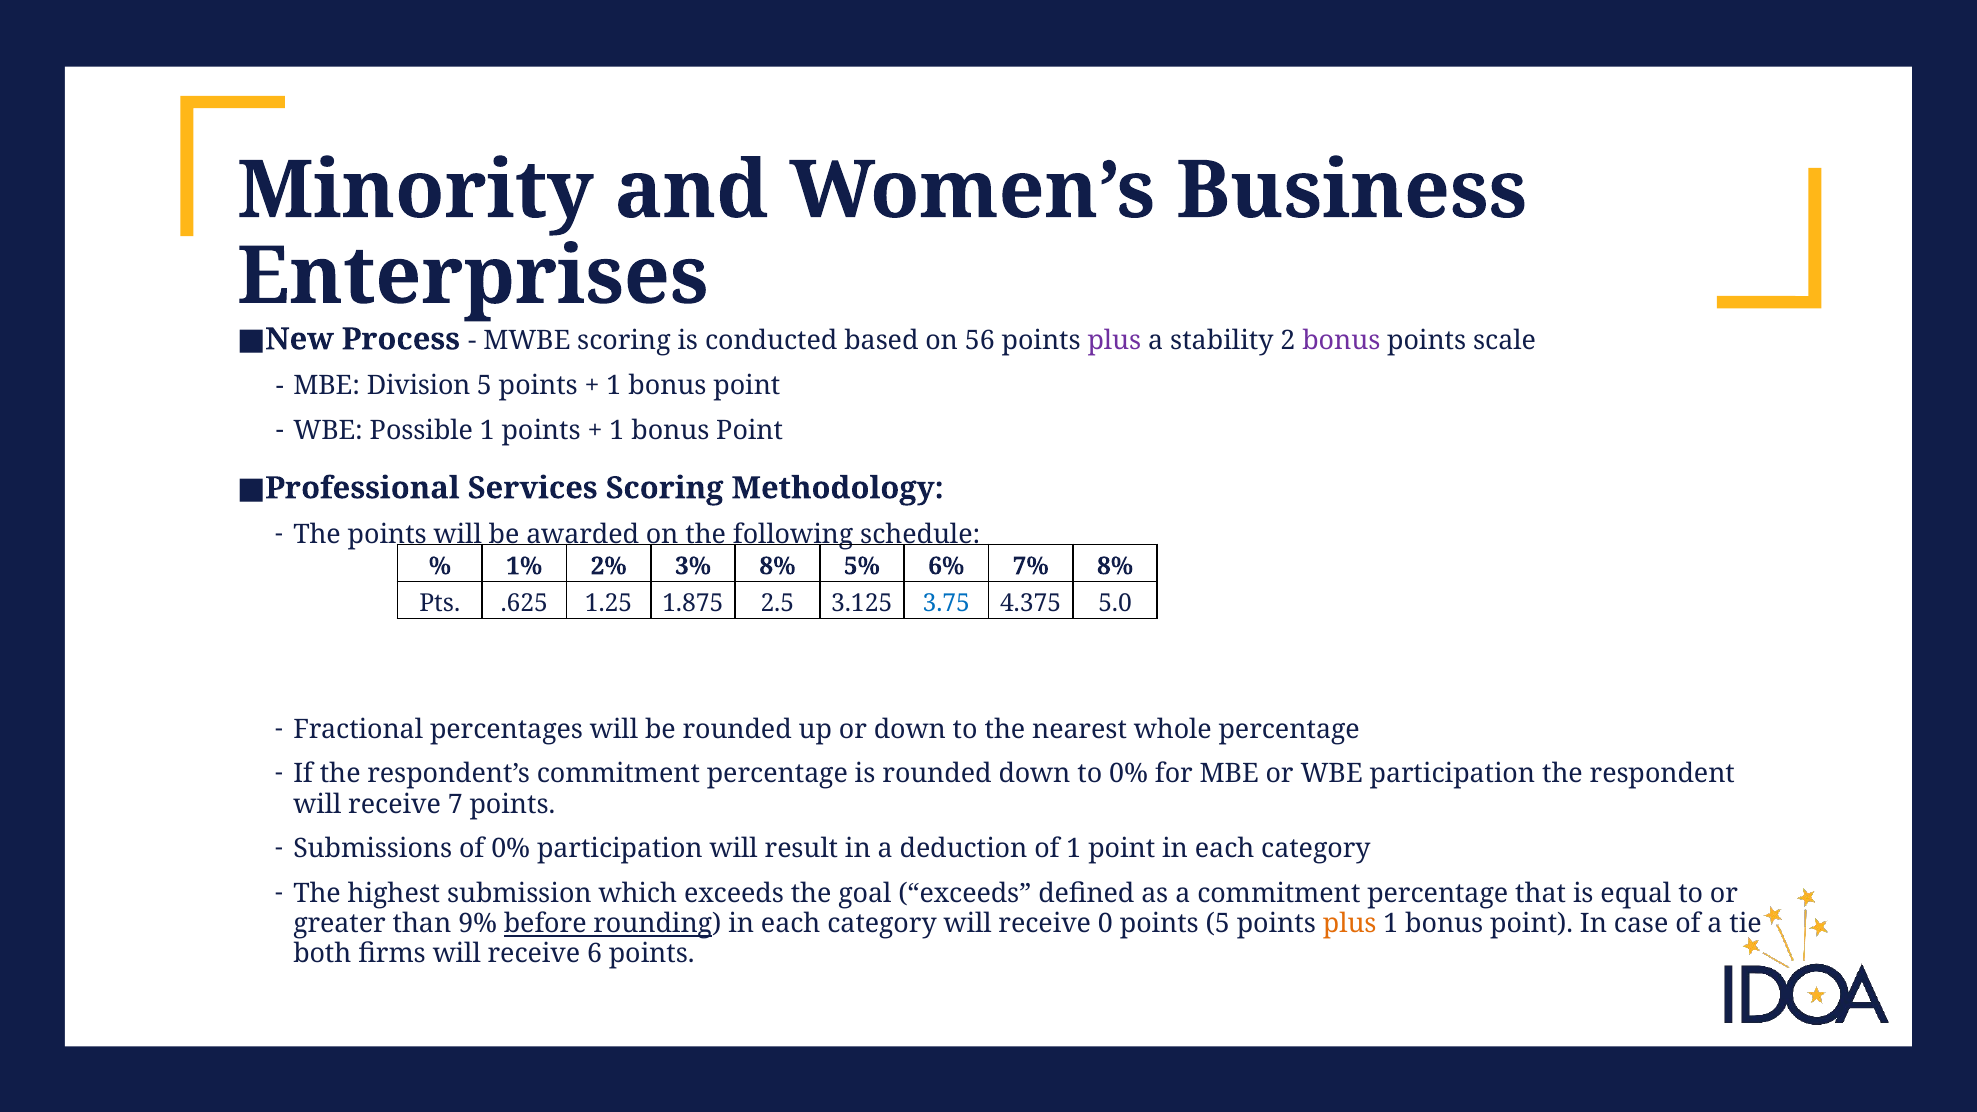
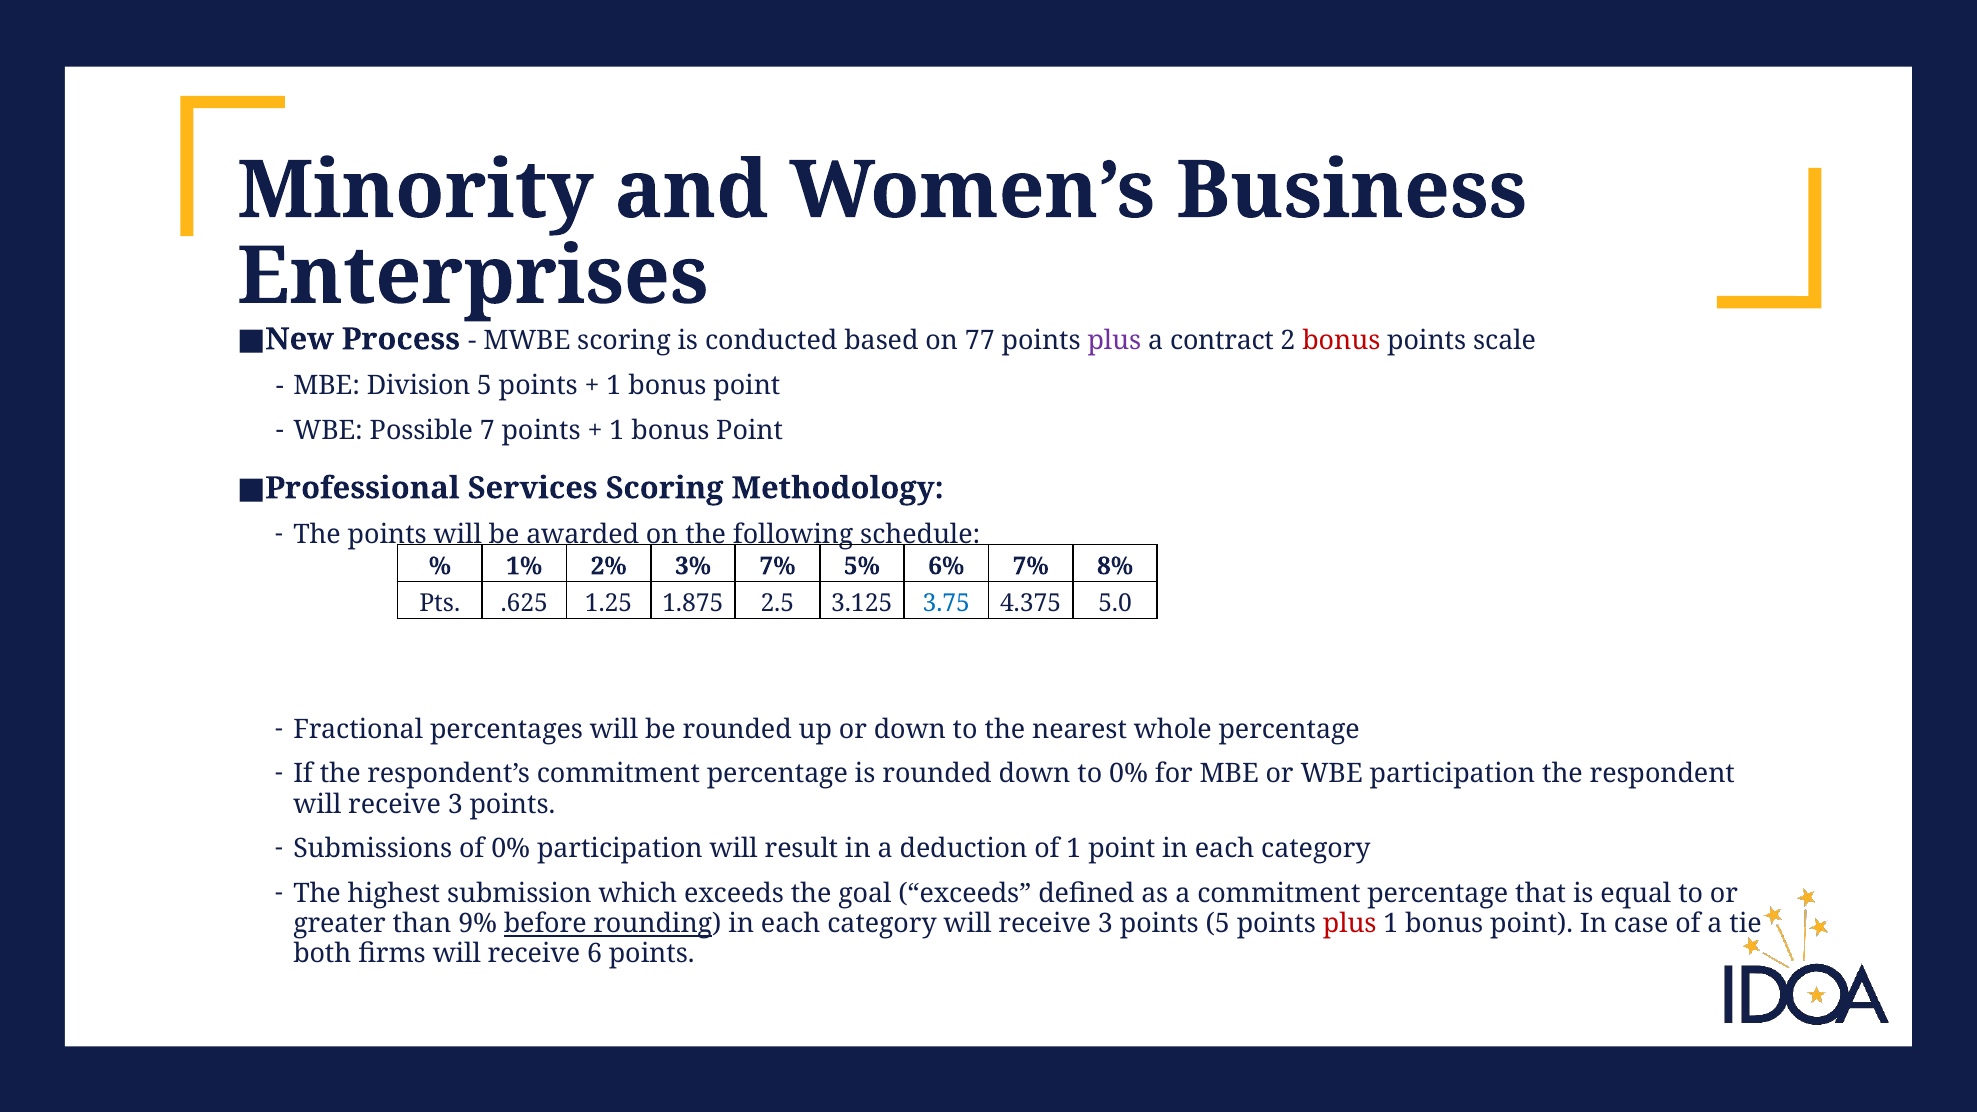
56: 56 -> 77
stability: stability -> contract
bonus at (1341, 341) colour: purple -> red
Possible 1: 1 -> 7
3% 8%: 8% -> 7%
7 at (455, 804): 7 -> 3
category will receive 0: 0 -> 3
plus at (1350, 924) colour: orange -> red
